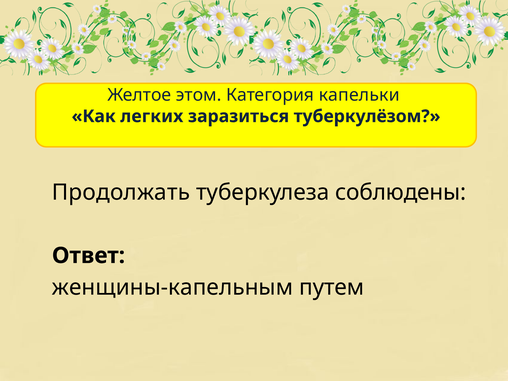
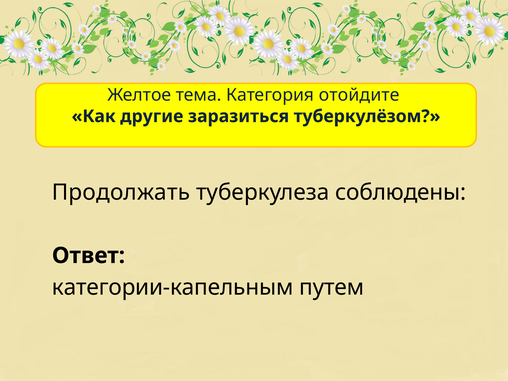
этом: этом -> тема
капельки: капельки -> отойдите
легких: легких -> другие
женщины-капельным: женщины-капельным -> категории-капельным
